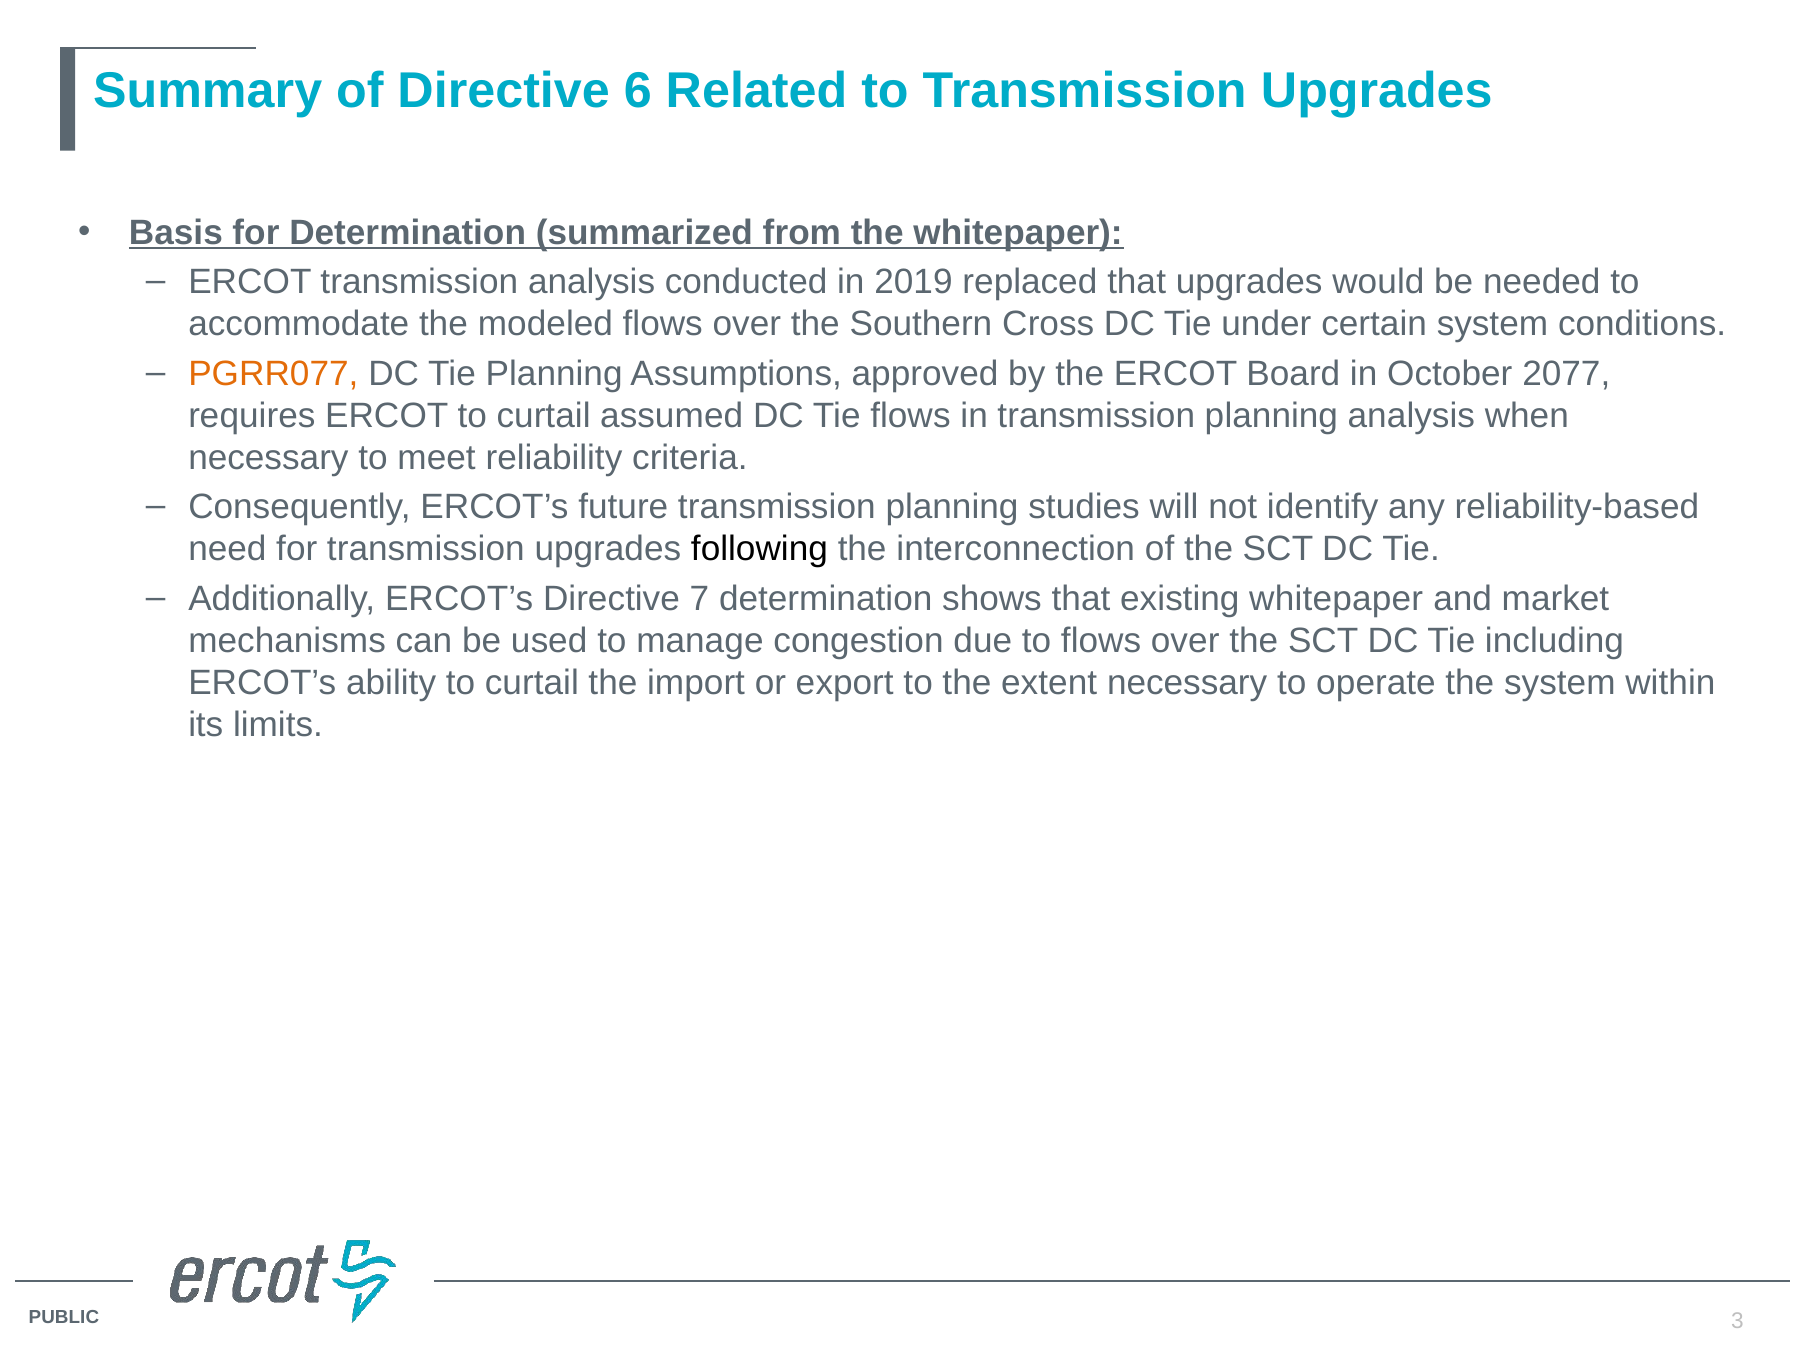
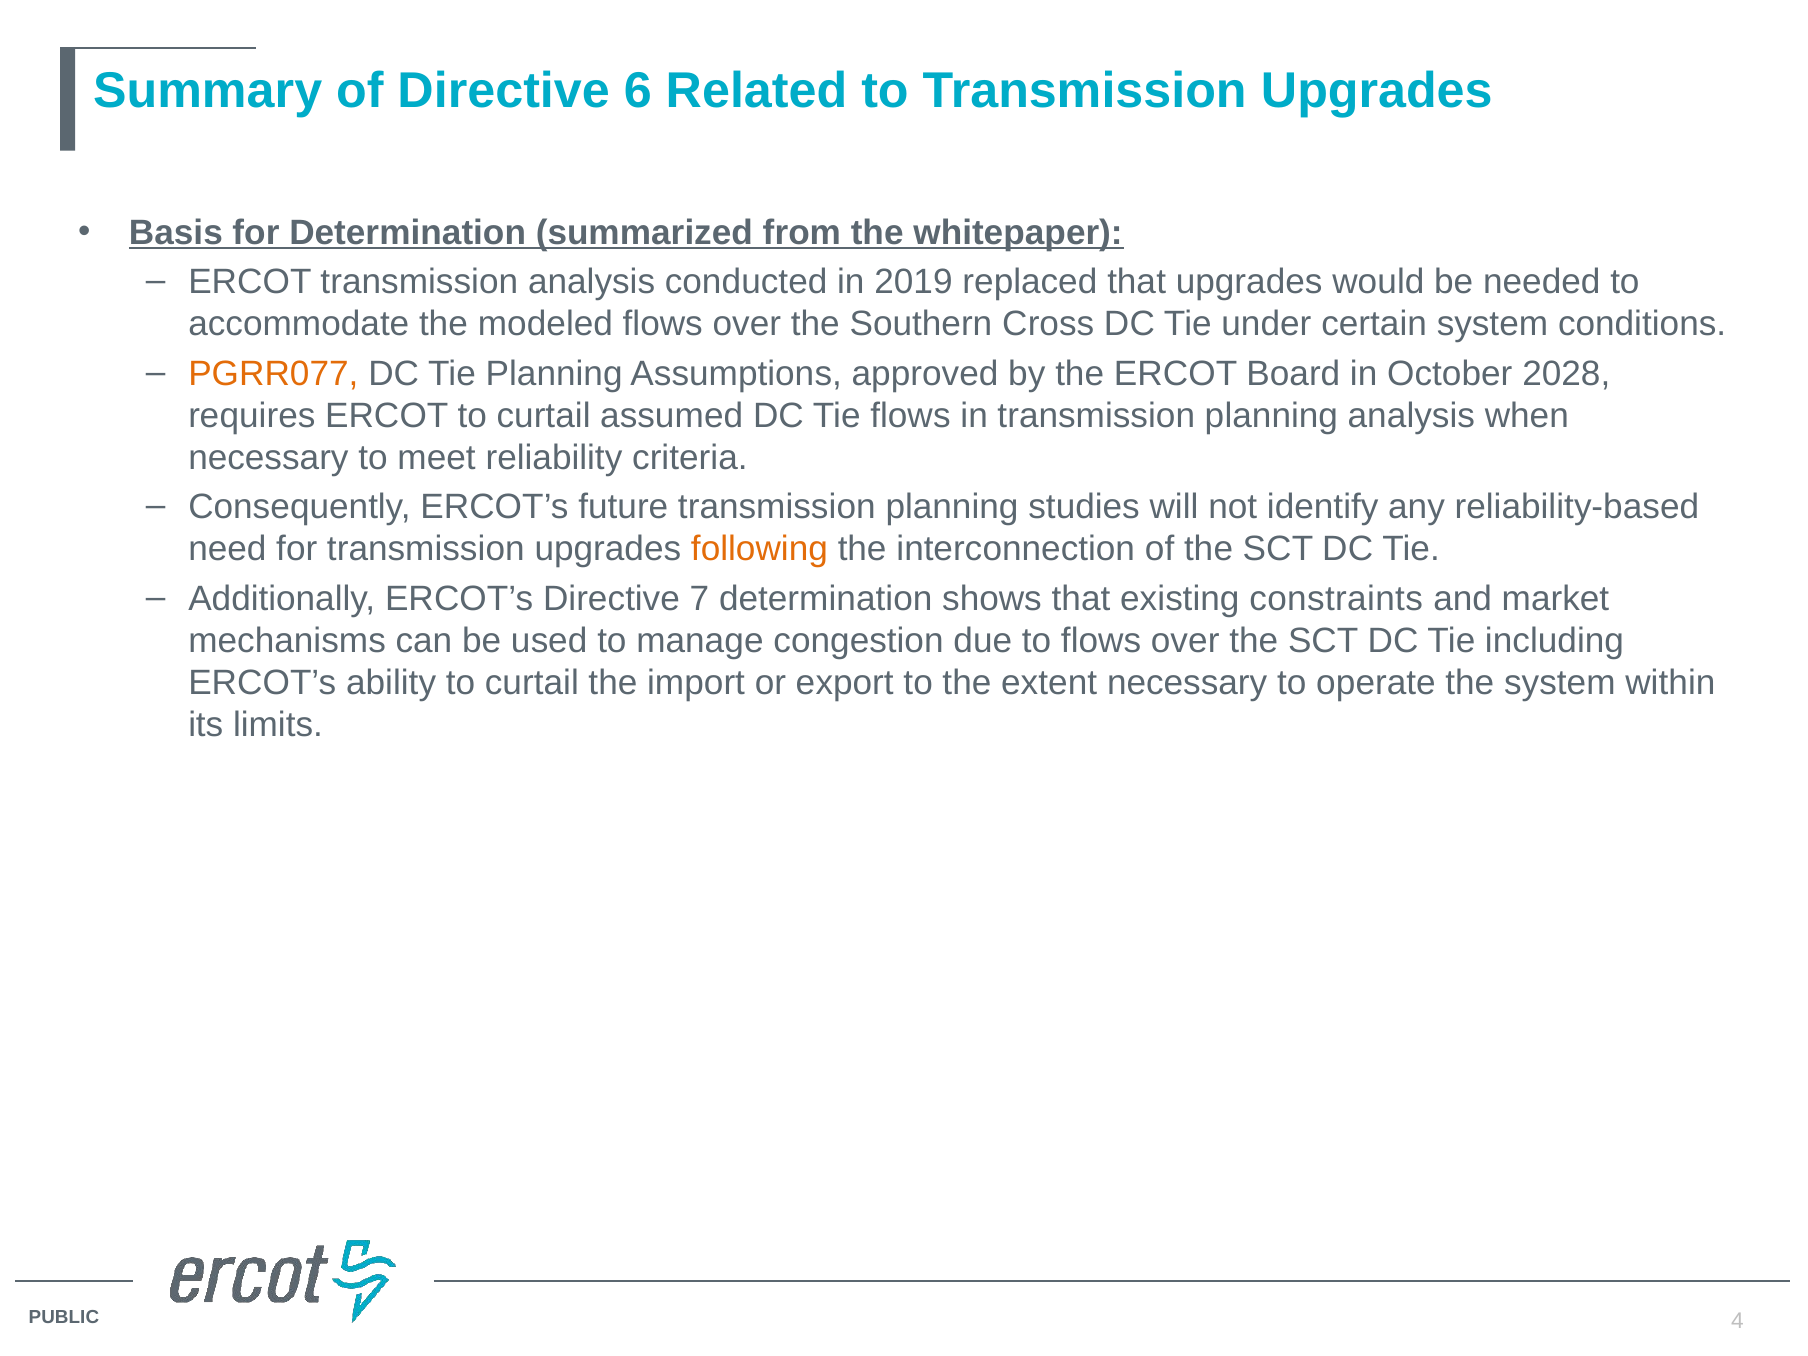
2077: 2077 -> 2028
following colour: black -> orange
existing whitepaper: whitepaper -> constraints
3: 3 -> 4
